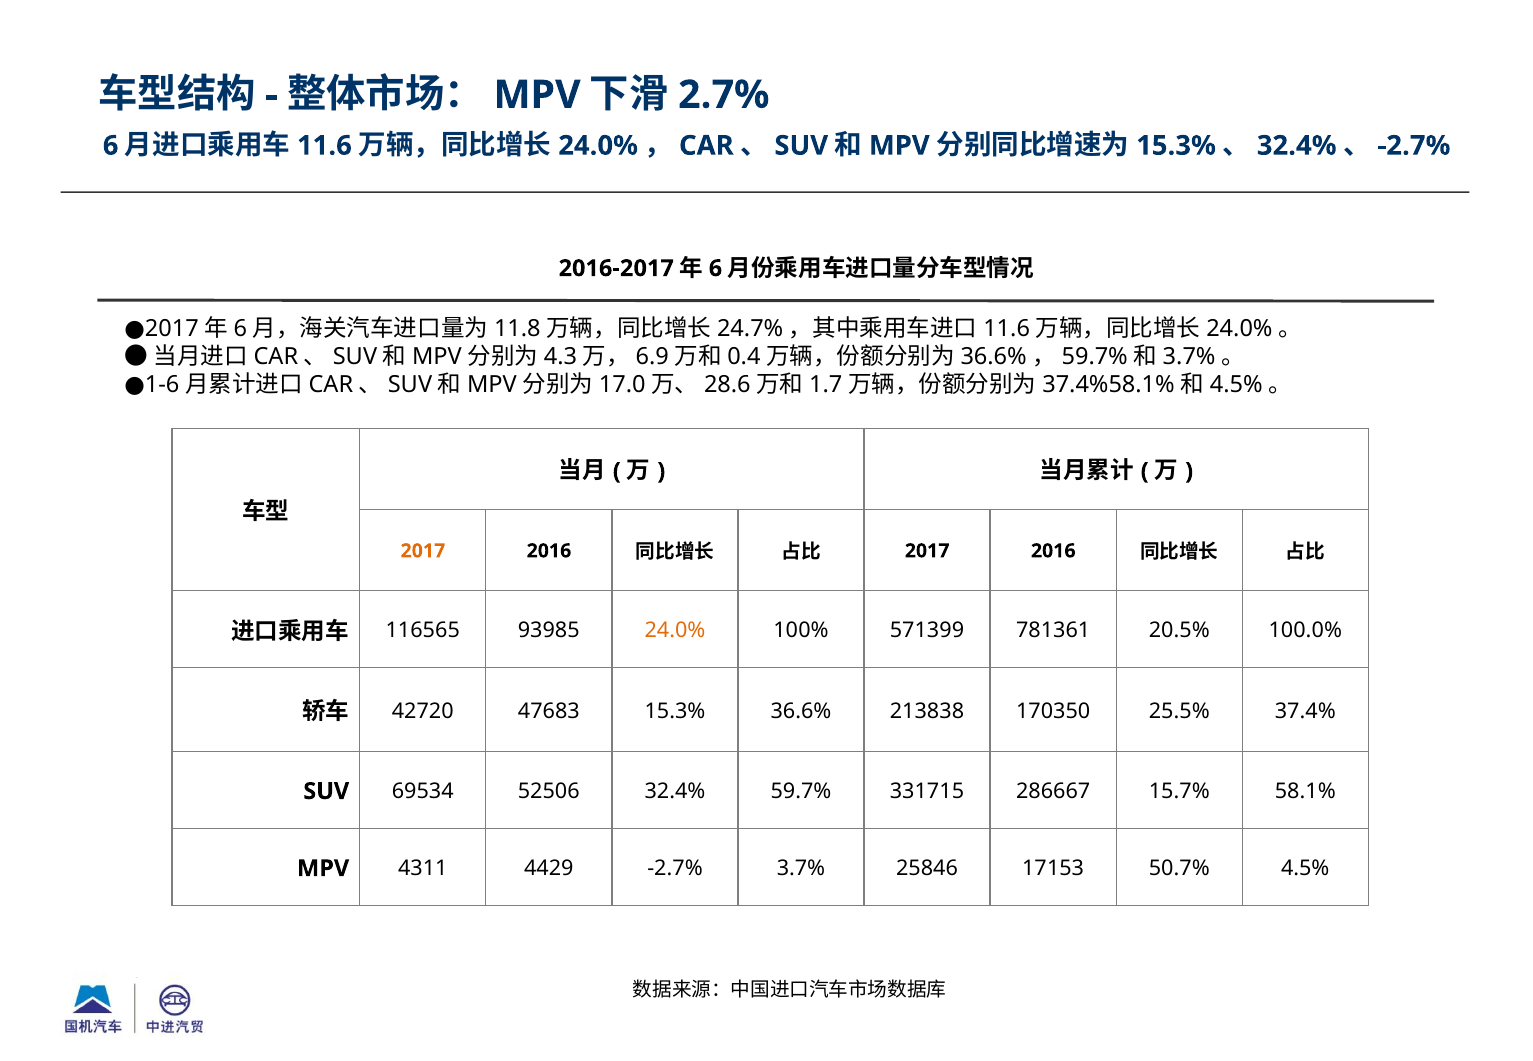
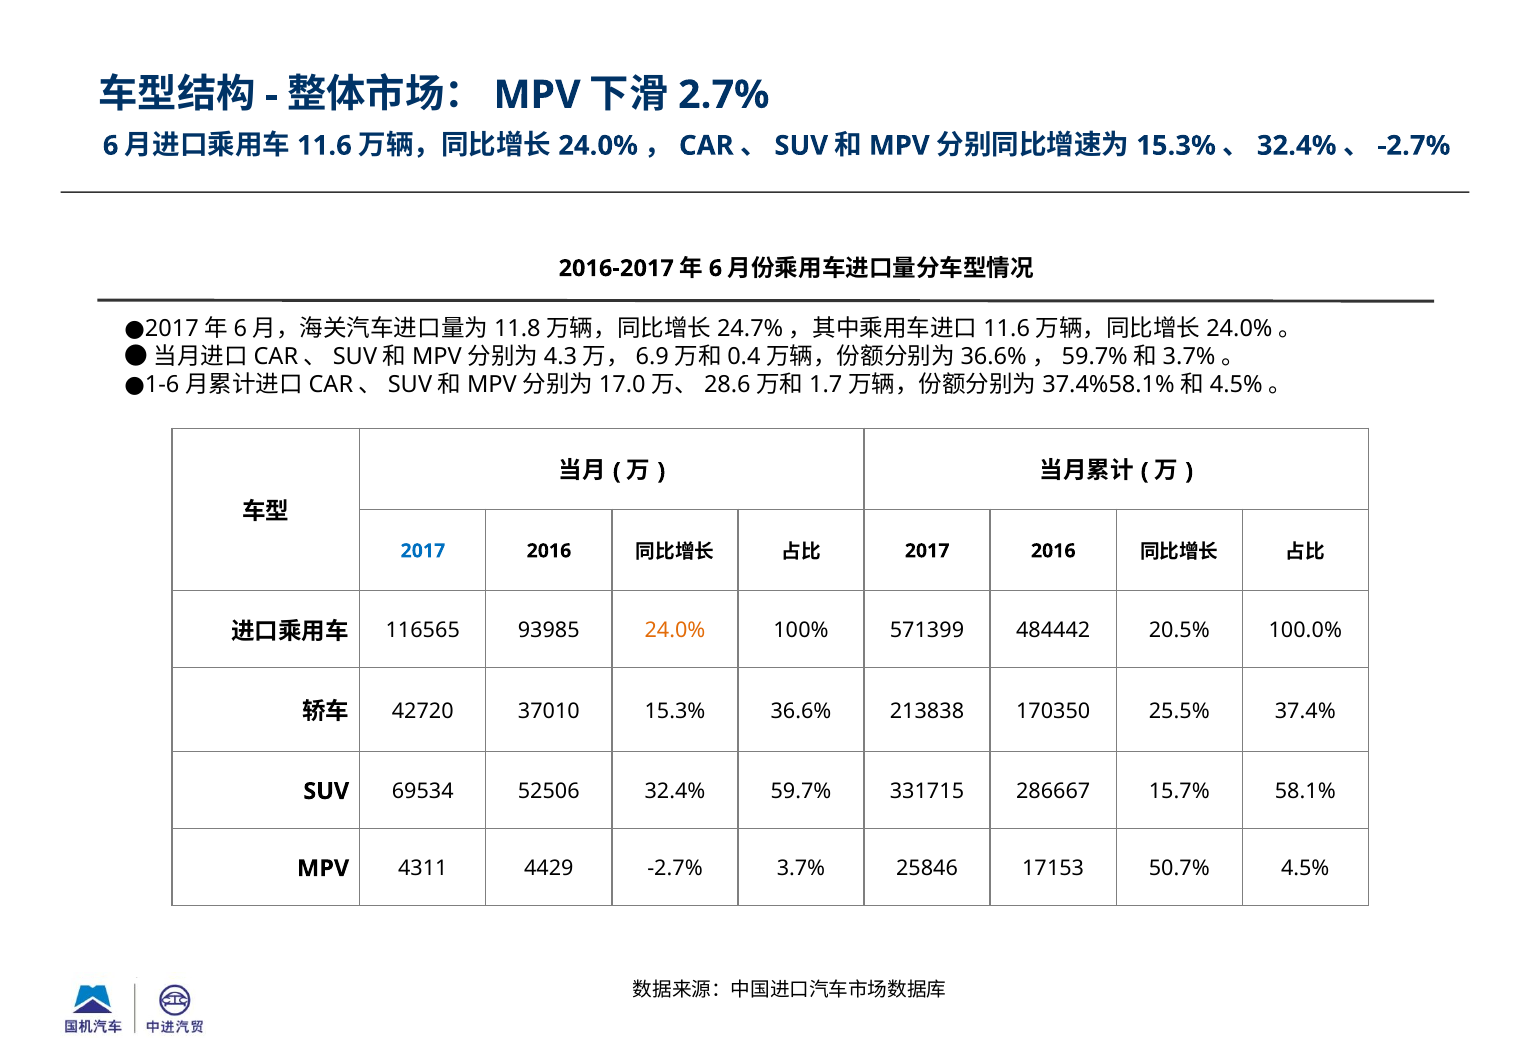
2017 at (423, 551) colour: orange -> blue
781361: 781361 -> 484442
47683: 47683 -> 37010
